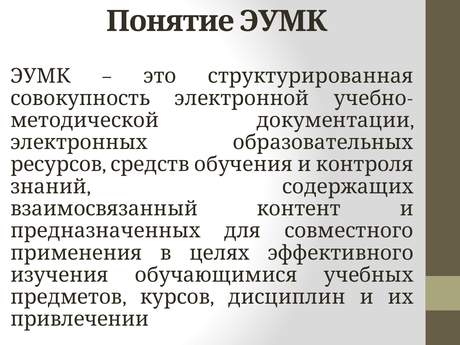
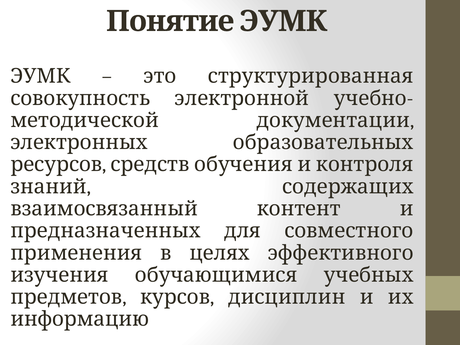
привлечении: привлечении -> информацию
